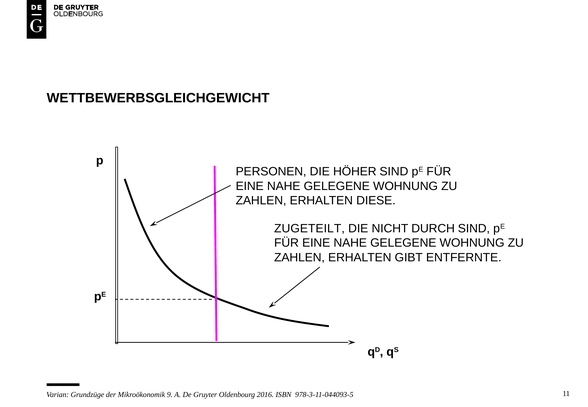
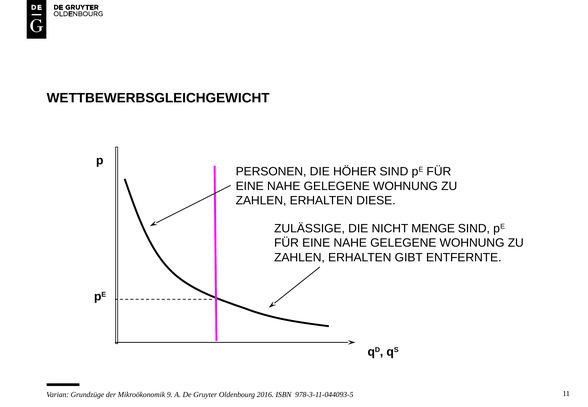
ZUGETEILT: ZUGETEILT -> ZULÄSSIGE
DURCH: DURCH -> MENGE
